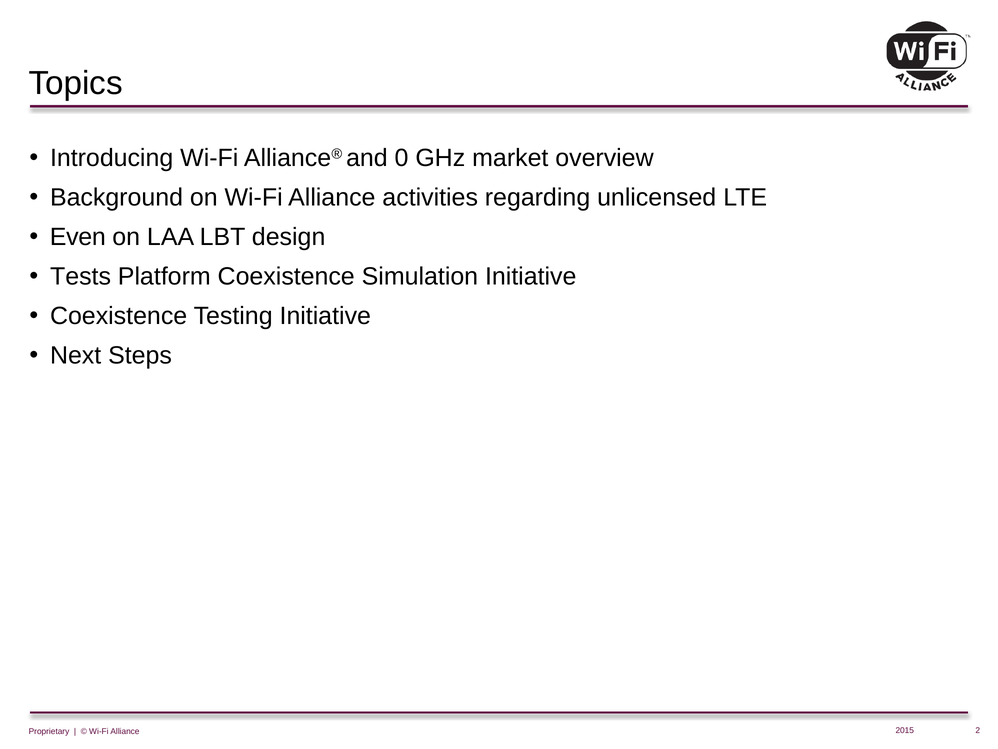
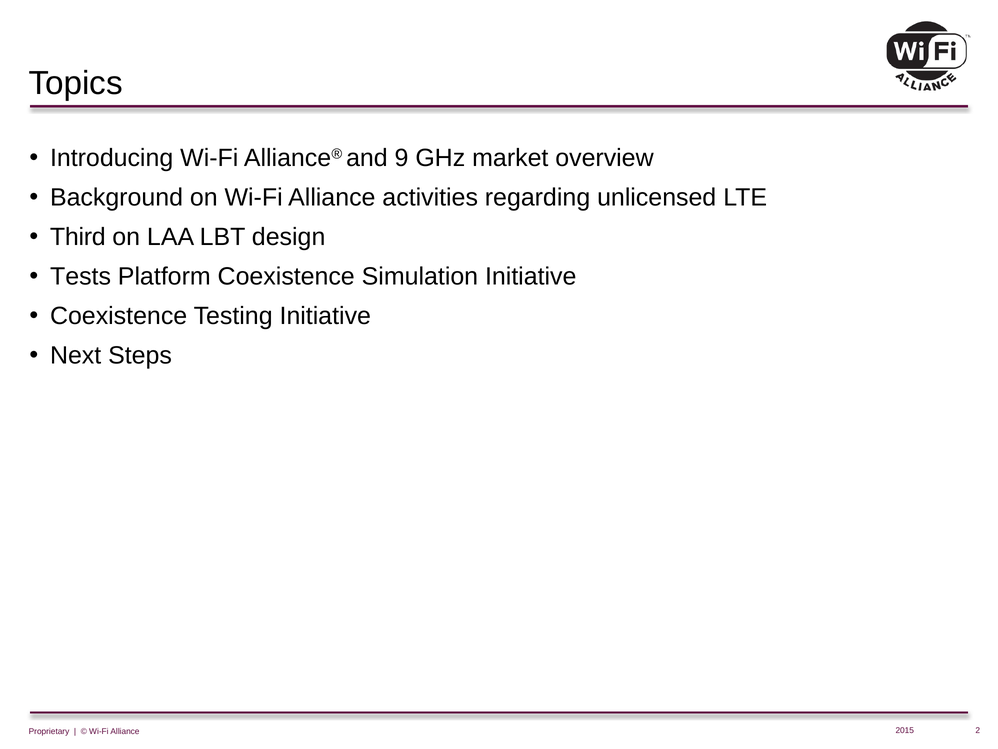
0: 0 -> 9
Even: Even -> Third
